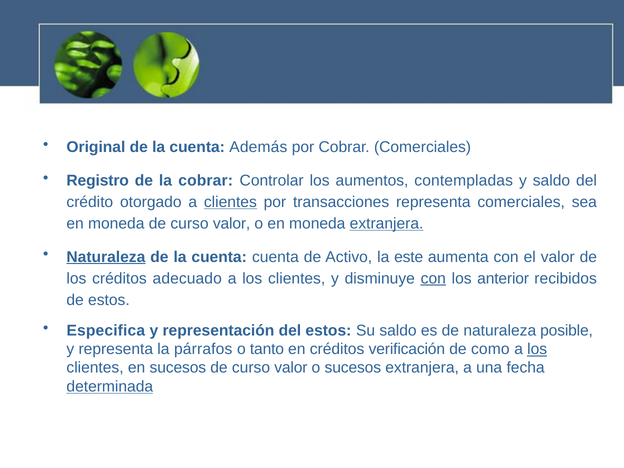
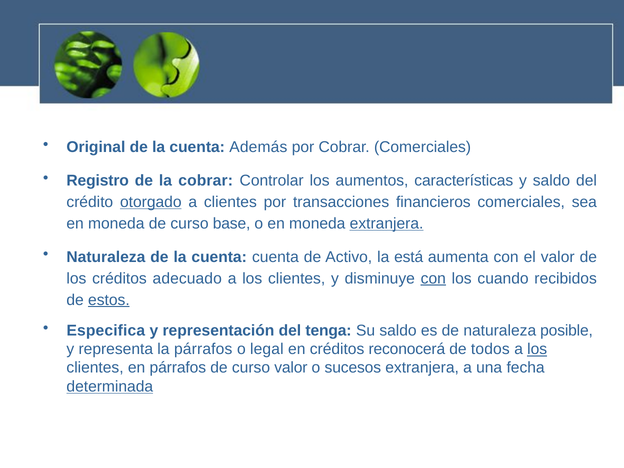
contempladas: contempladas -> características
otorgado underline: none -> present
clientes at (230, 202) underline: present -> none
transacciones representa: representa -> financieros
moneda de curso valor: valor -> base
Naturaleza at (106, 257) underline: present -> none
este: este -> está
anterior: anterior -> cuando
estos at (109, 300) underline: none -> present
del estos: estos -> tenga
tanto: tanto -> legal
verificación: verificación -> reconocerá
como: como -> todos
en sucesos: sucesos -> párrafos
